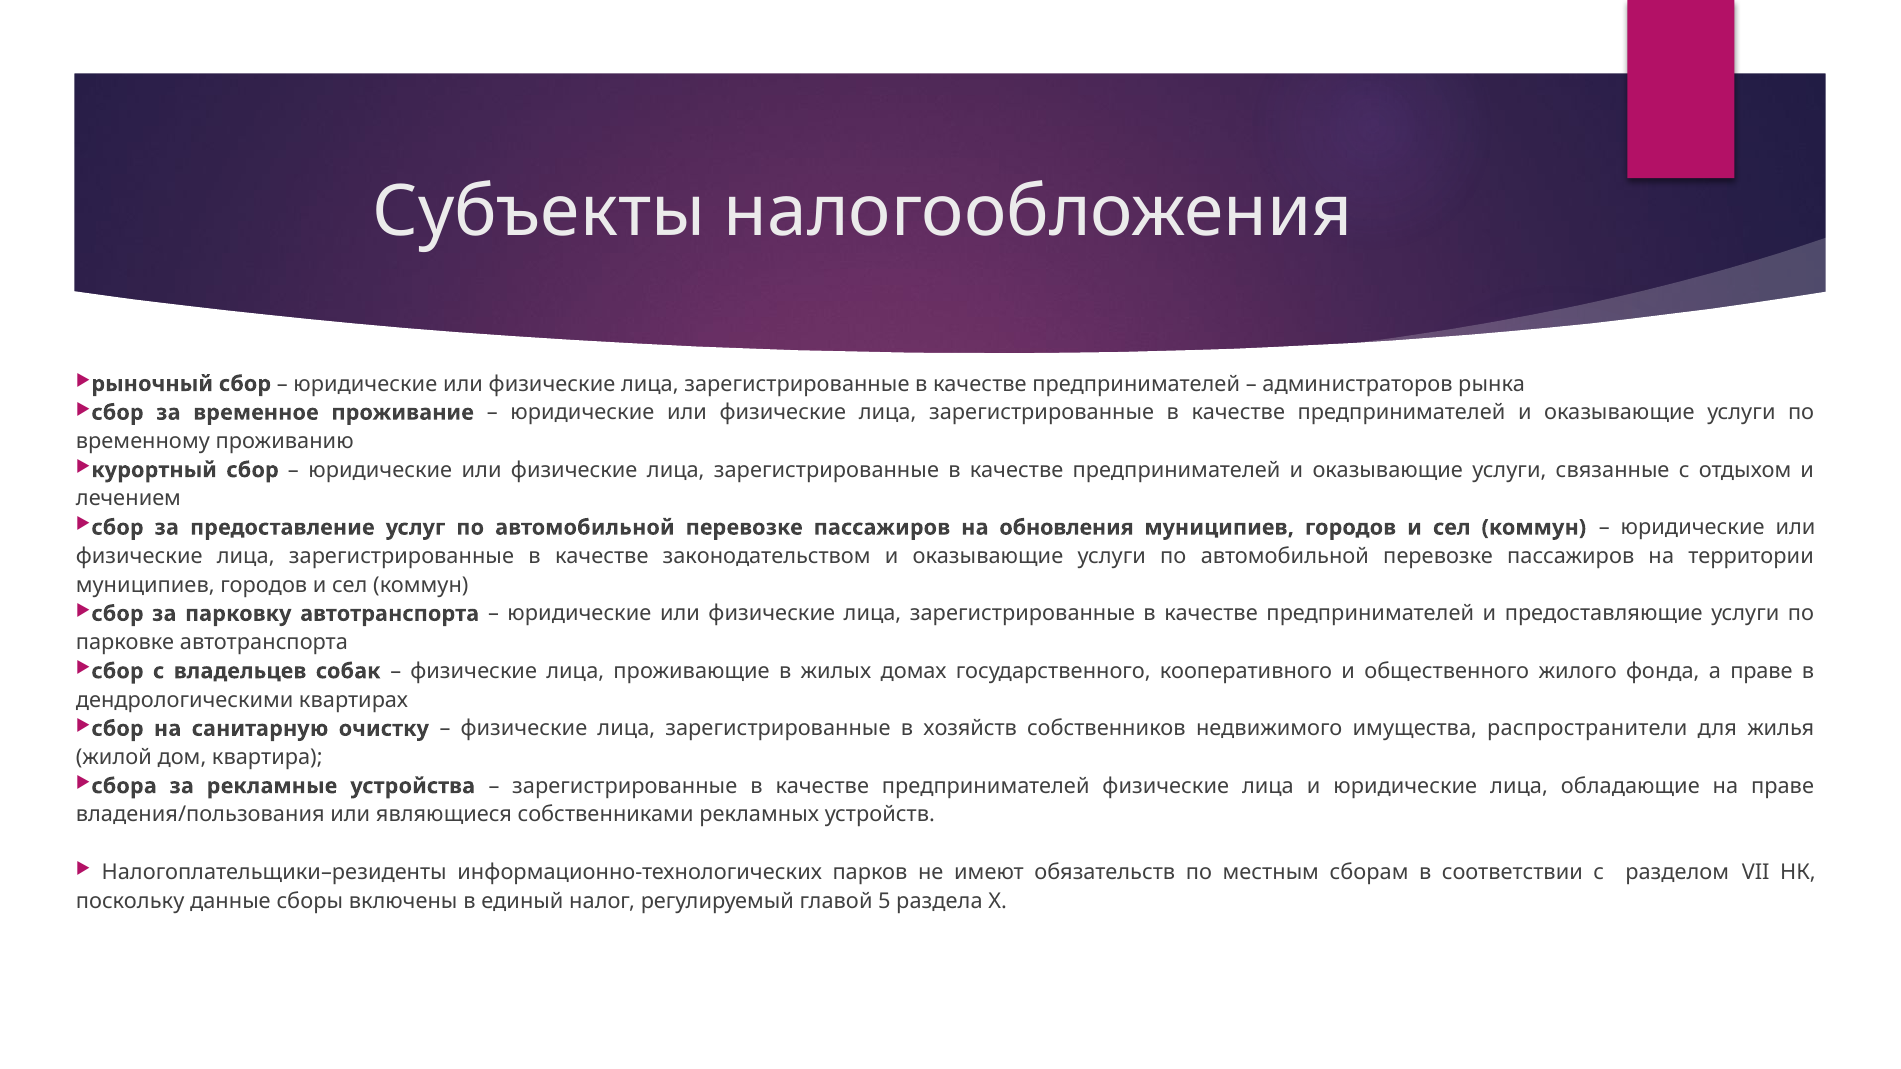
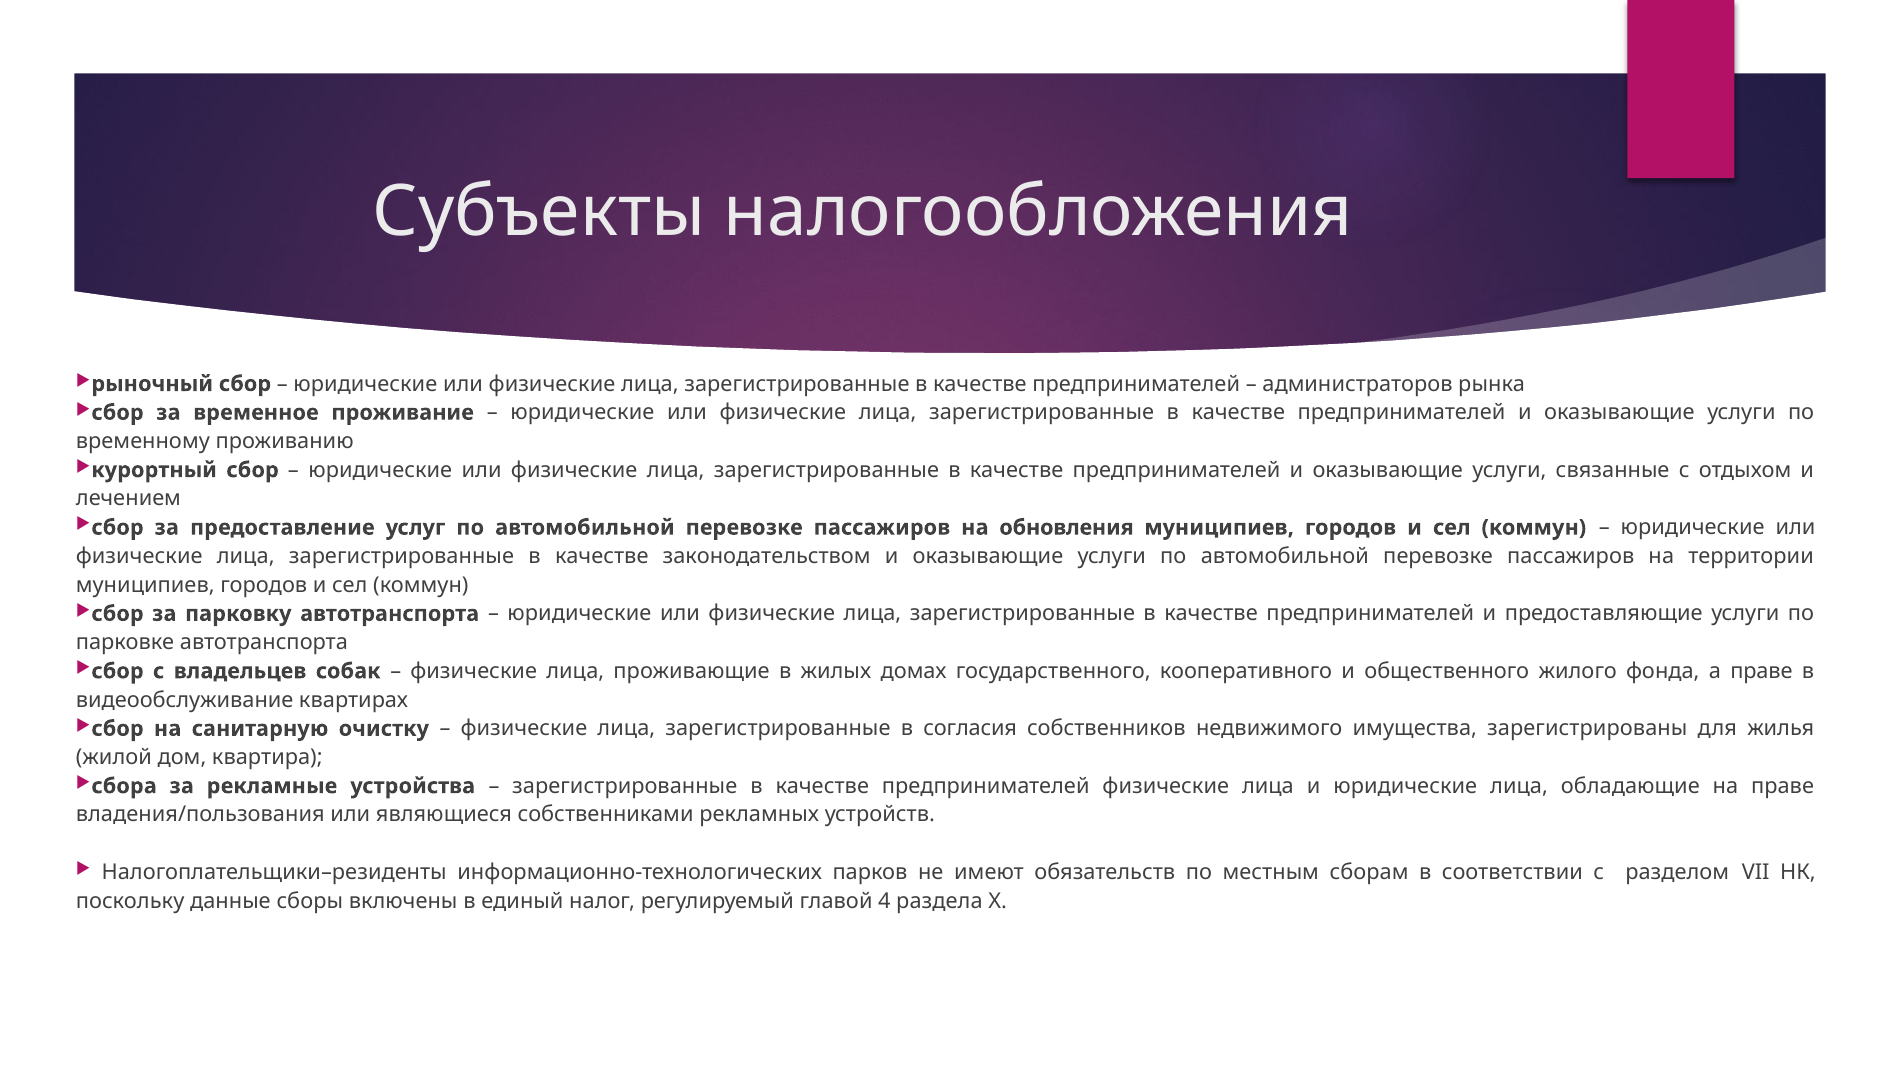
дендрологическими: дендрологическими -> видеообслуживание
хозяйств: хозяйств -> согласия
распространители: распространители -> зарегистрированы
5: 5 -> 4
